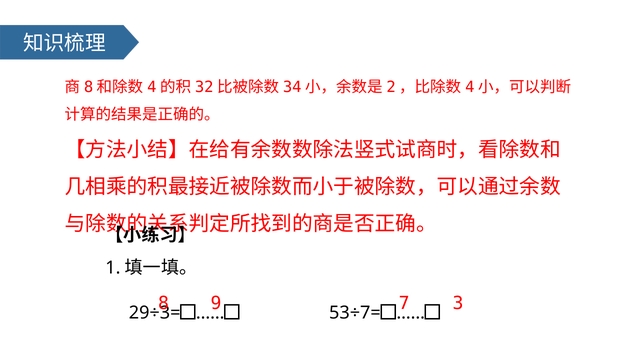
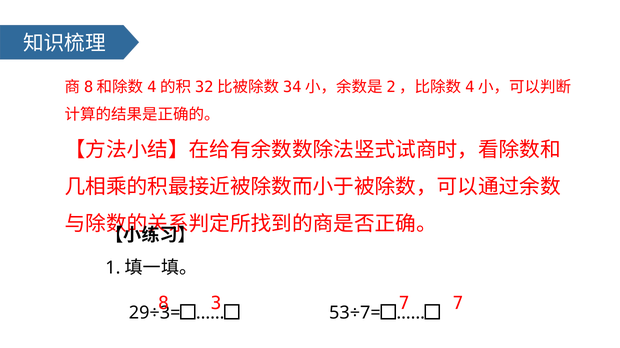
9: 9 -> 3
7 3: 3 -> 7
